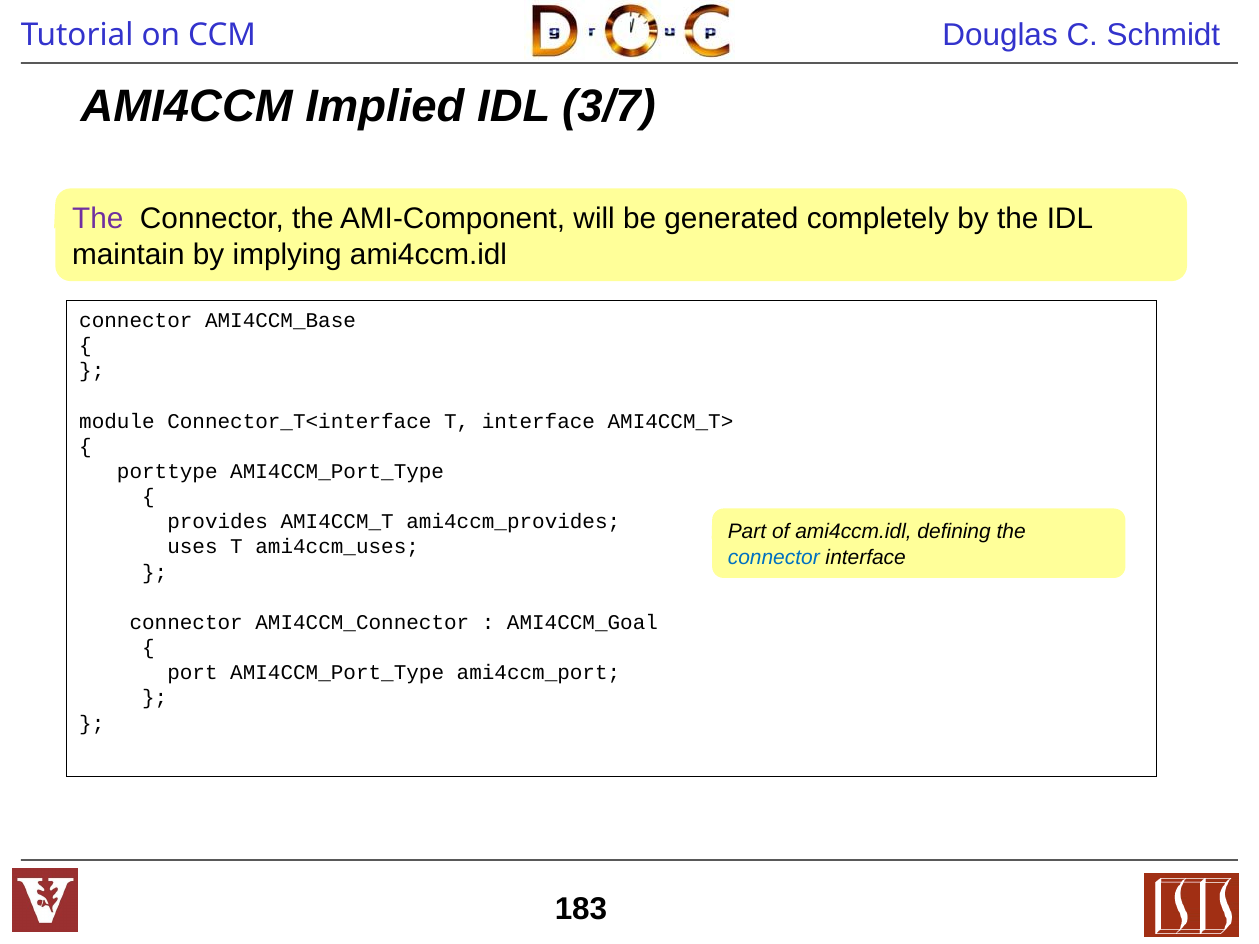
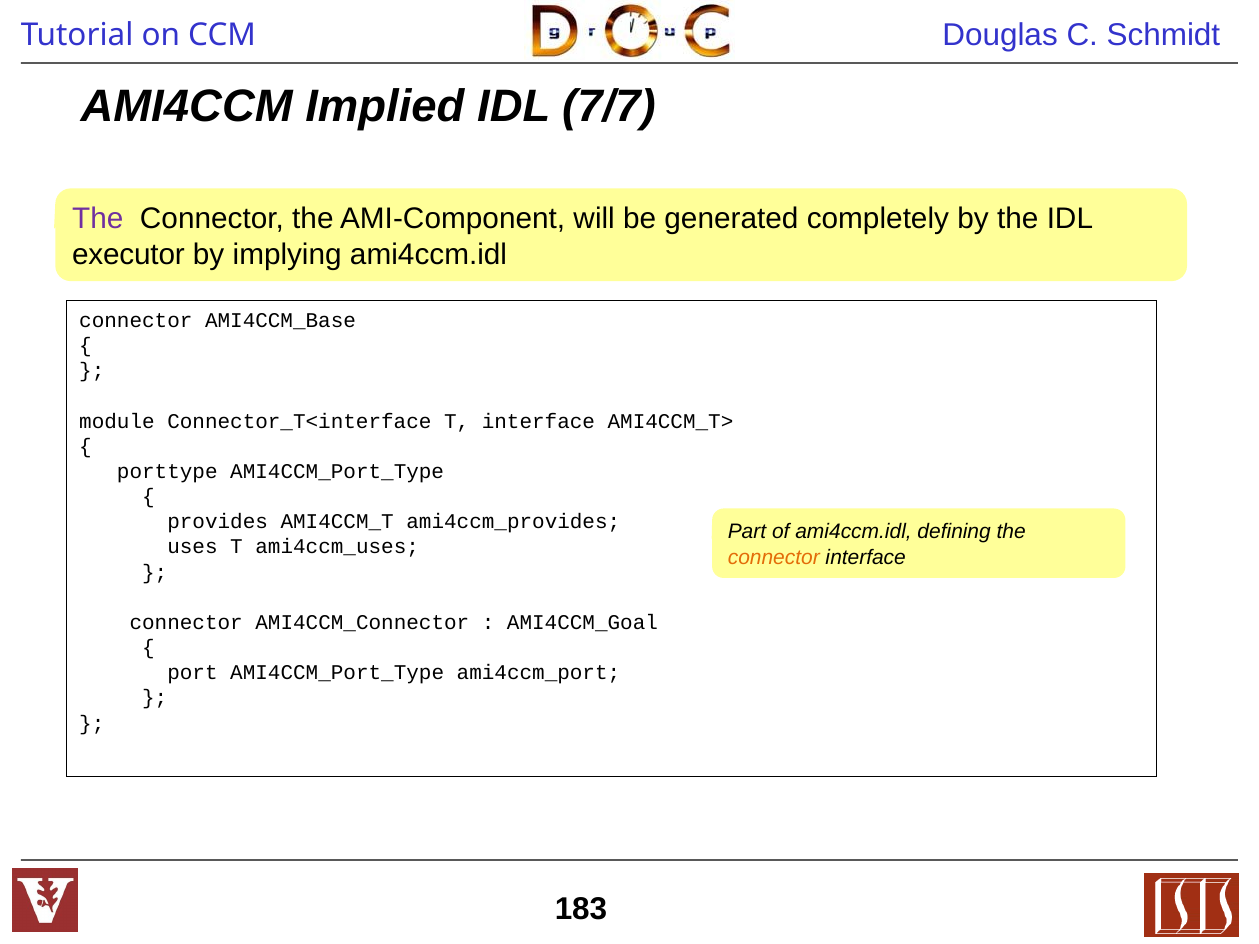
3/7: 3/7 -> 7/7
maintain: maintain -> executor
connector at (774, 557) colour: blue -> orange
